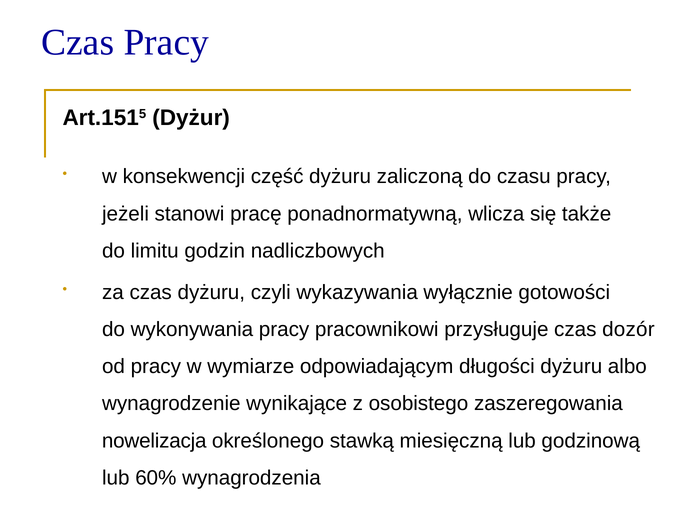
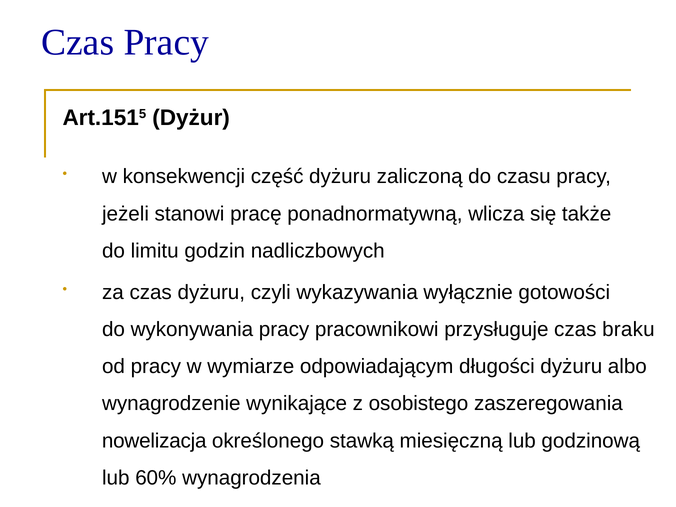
dozór: dozór -> braku
